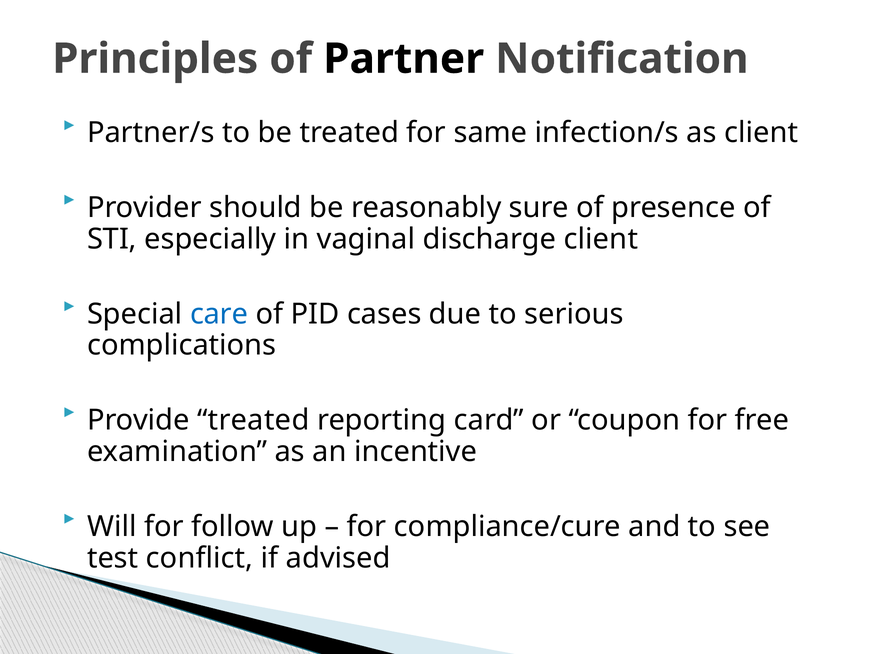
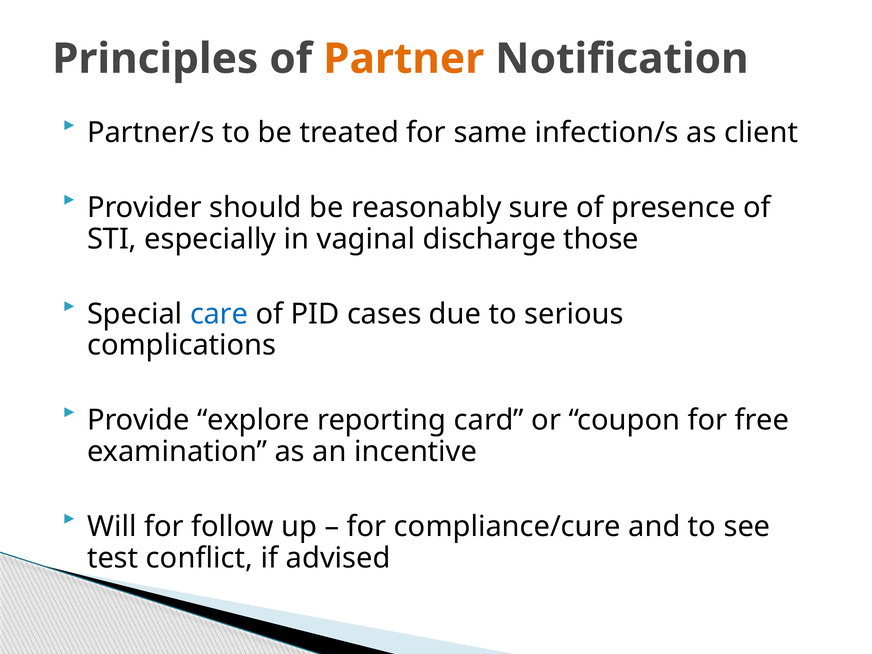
Partner colour: black -> orange
discharge client: client -> those
Provide treated: treated -> explore
